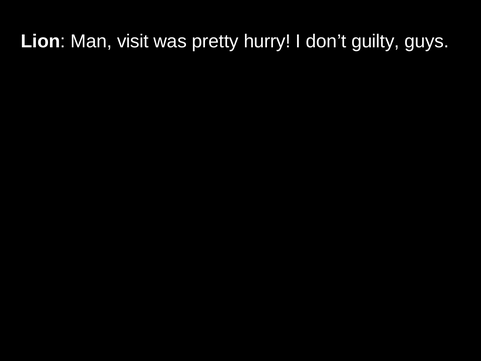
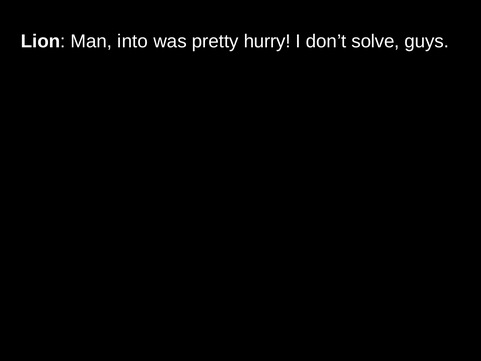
visit: visit -> into
guilty: guilty -> solve
